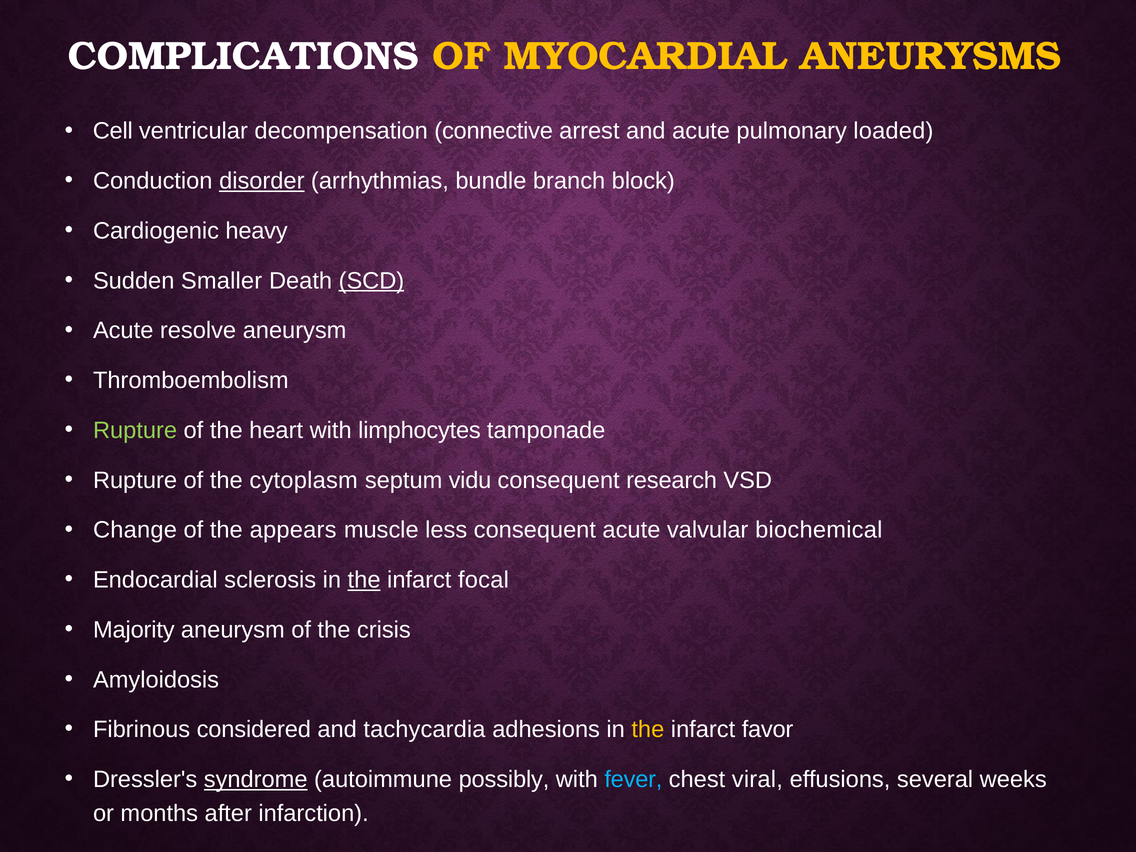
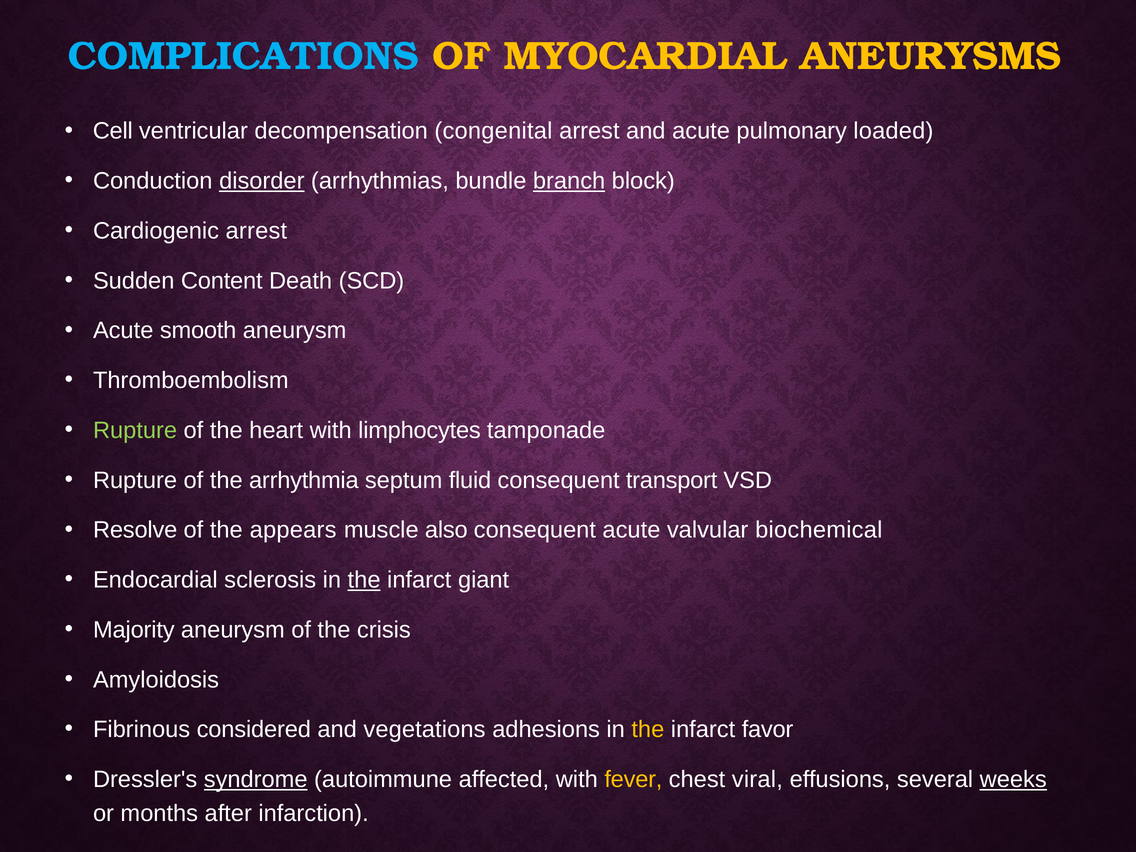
COMPLICATIONS colour: white -> light blue
connective: connective -> congenital
branch underline: none -> present
Cardiogenic heavy: heavy -> arrest
Smaller: Smaller -> Content
SCD underline: present -> none
resolve: resolve -> smooth
cytoplasm: cytoplasm -> arrhythmia
vidu: vidu -> fluid
research: research -> transport
Change: Change -> Resolve
less: less -> also
focal: focal -> giant
tachycardia: tachycardia -> vegetations
possibly: possibly -> affected
fever colour: light blue -> yellow
weeks underline: none -> present
